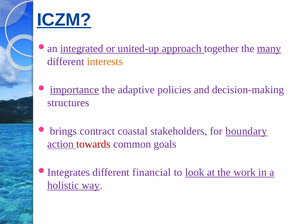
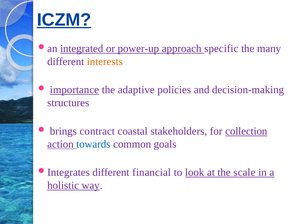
united-up: united-up -> power-up
together: together -> specific
many underline: present -> none
boundary: boundary -> collection
towards colour: red -> blue
work: work -> scale
